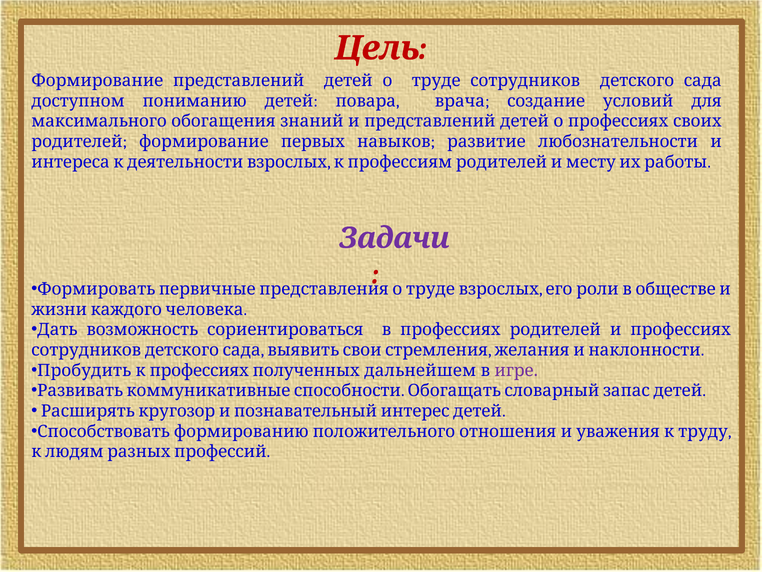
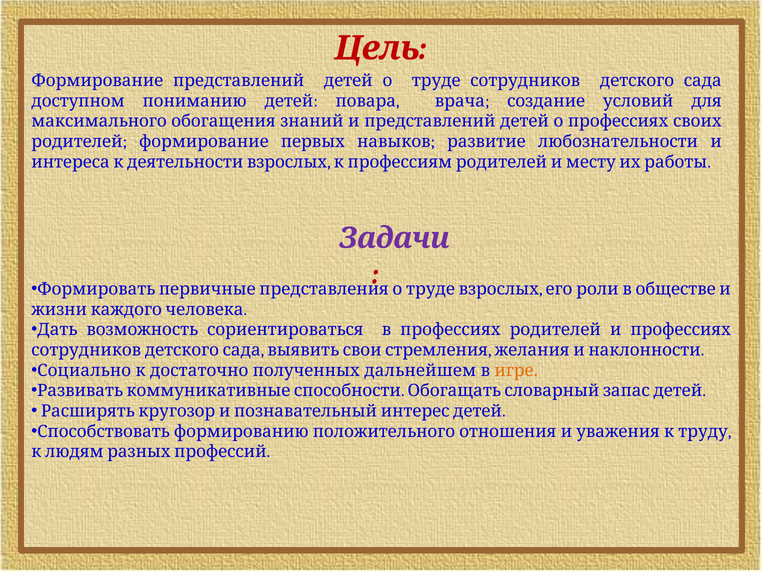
Пробудить: Пробудить -> Социально
к профессиях: профессиях -> достаточно
игре colour: purple -> orange
